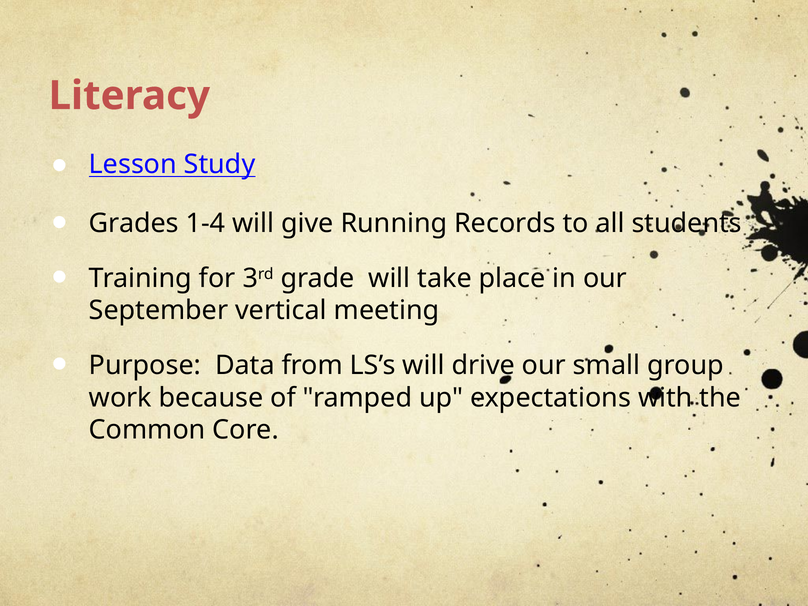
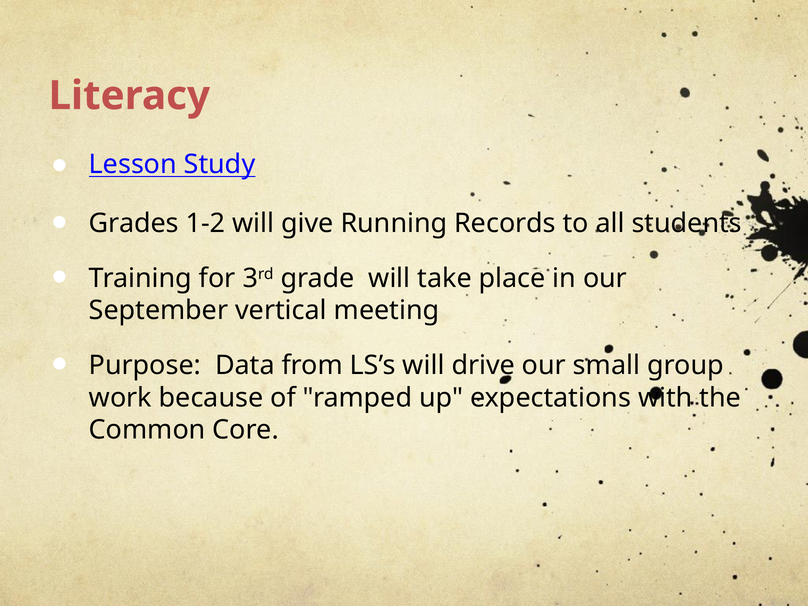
1-4: 1-4 -> 1-2
